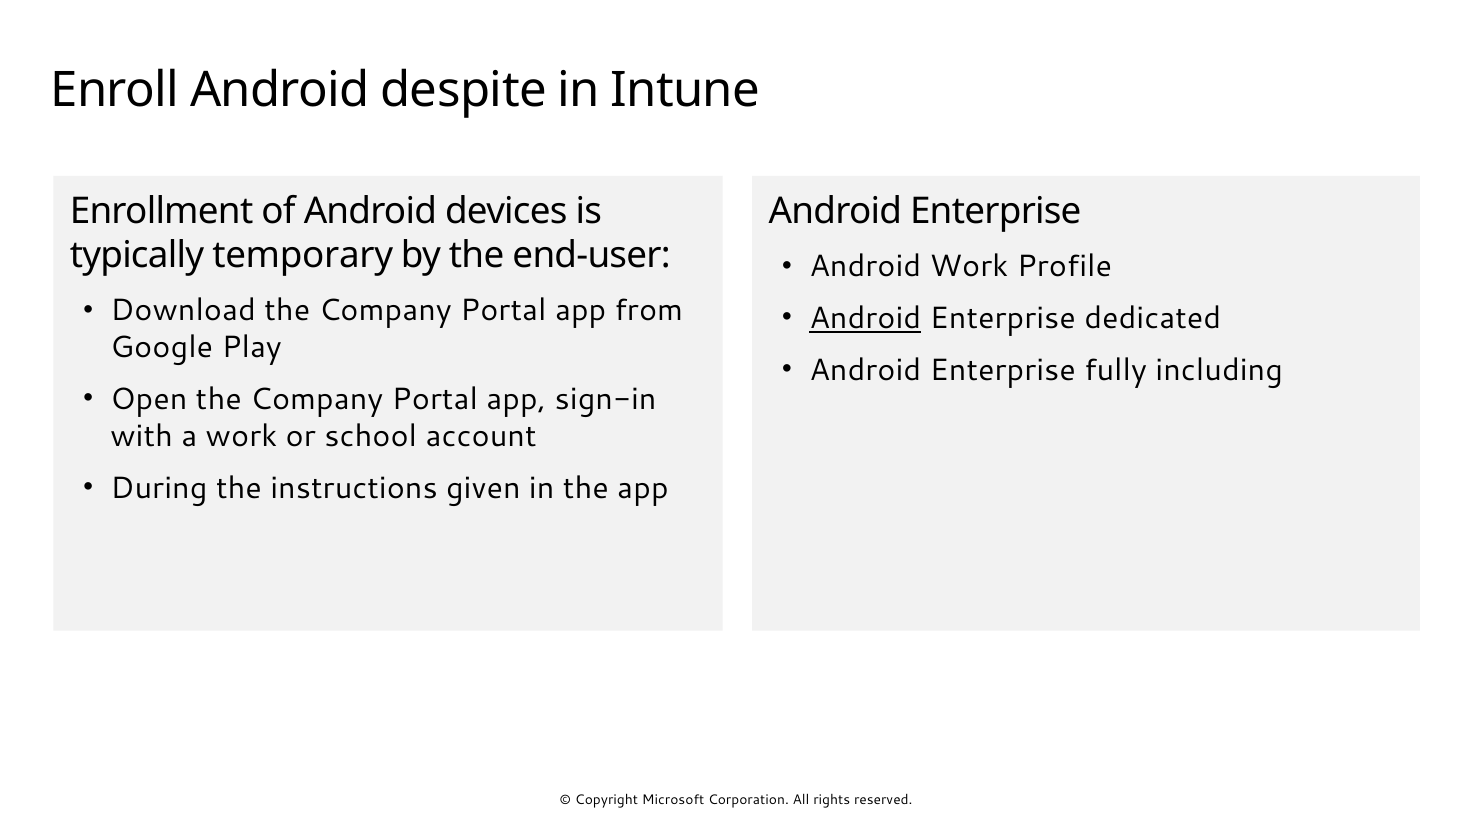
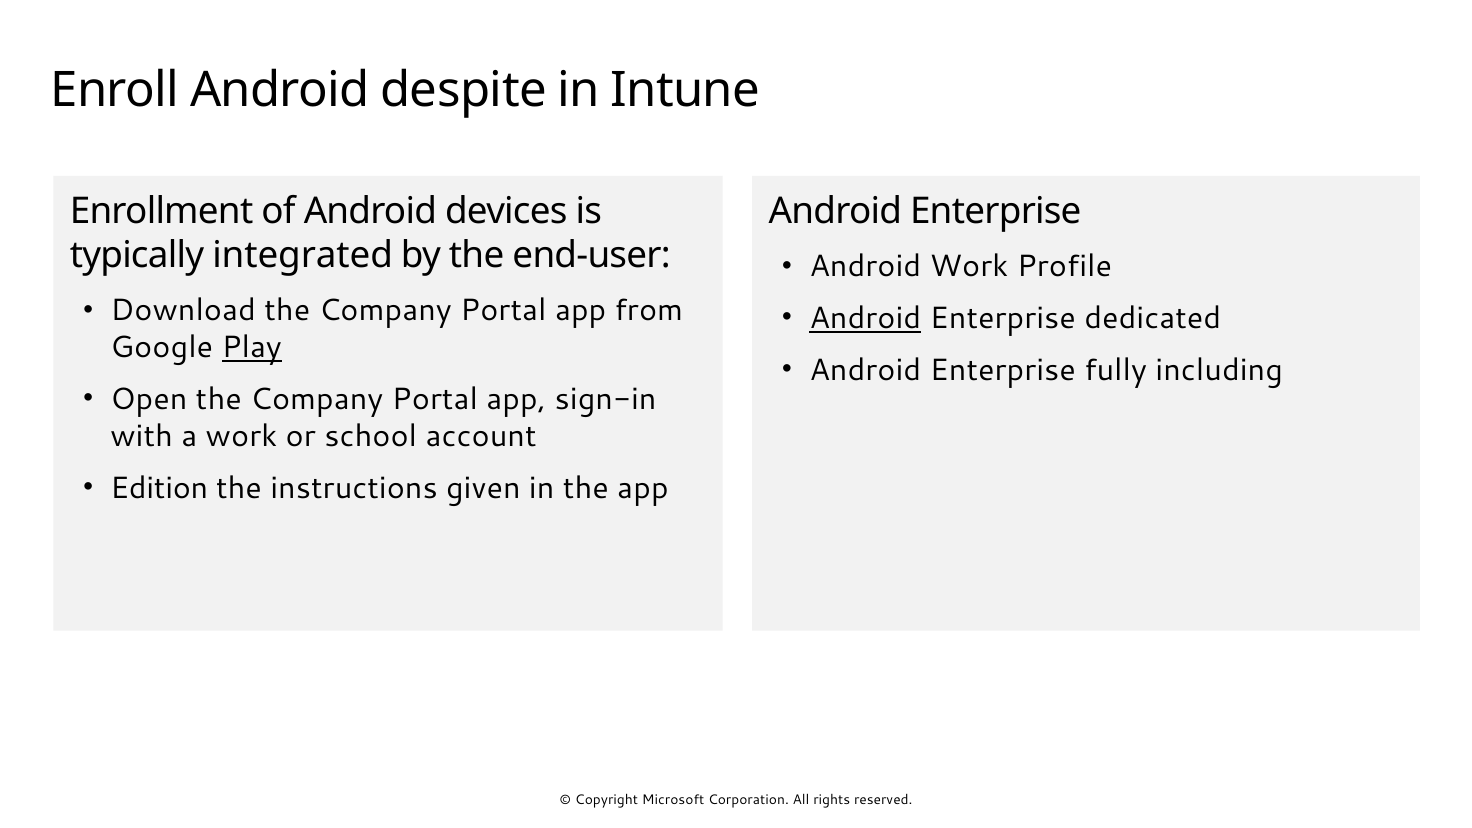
temporary: temporary -> integrated
Play underline: none -> present
During: During -> Edition
